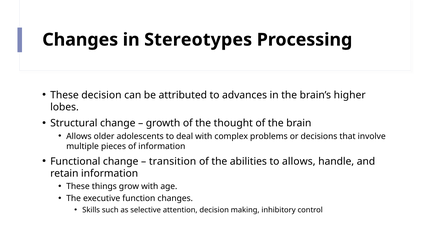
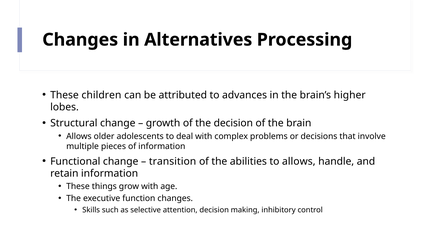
Stereotypes: Stereotypes -> Alternatives
These decision: decision -> children
the thought: thought -> decision
